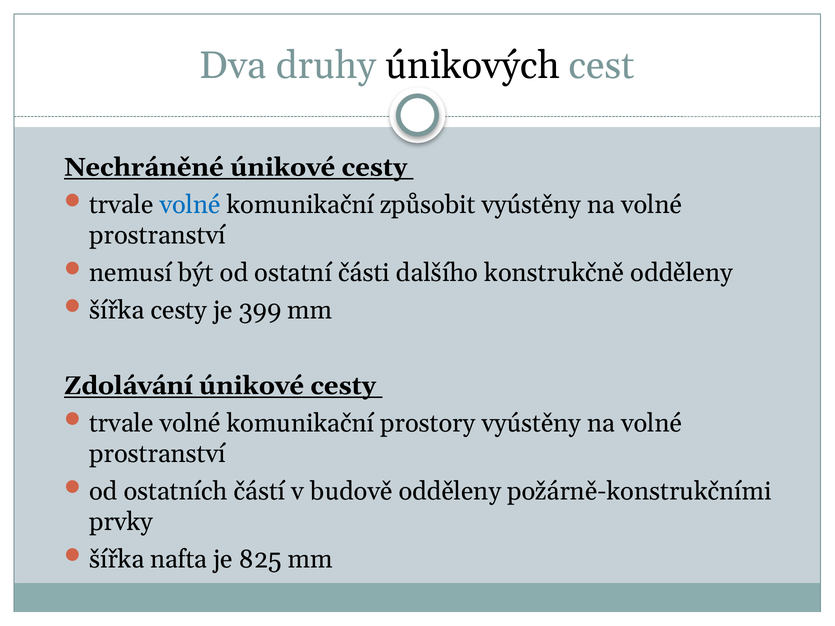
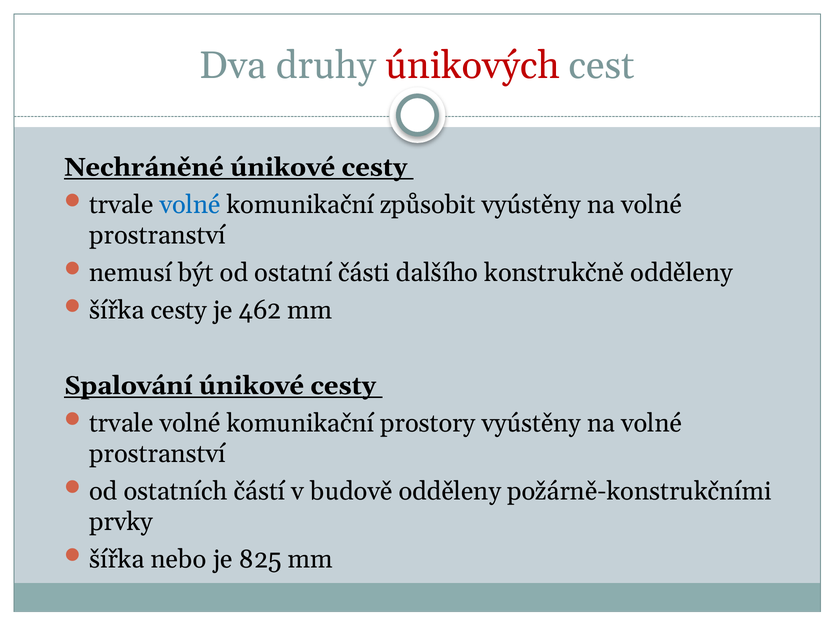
únikových colour: black -> red
399: 399 -> 462
Zdolávání: Zdolávání -> Spalování
nafta: nafta -> nebo
